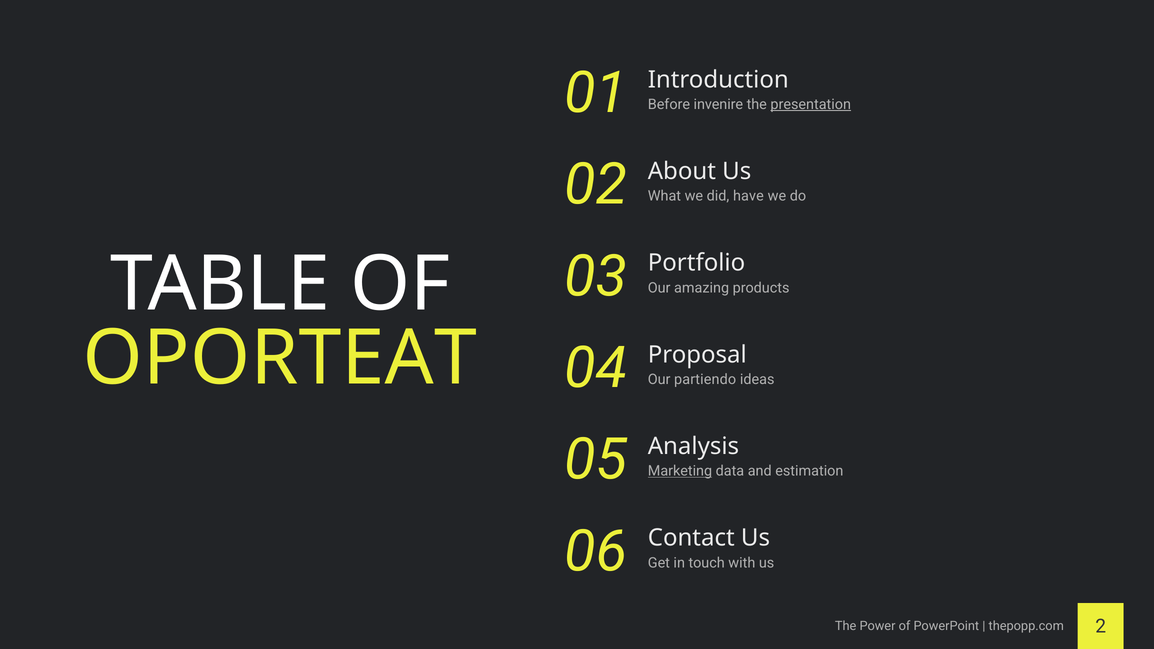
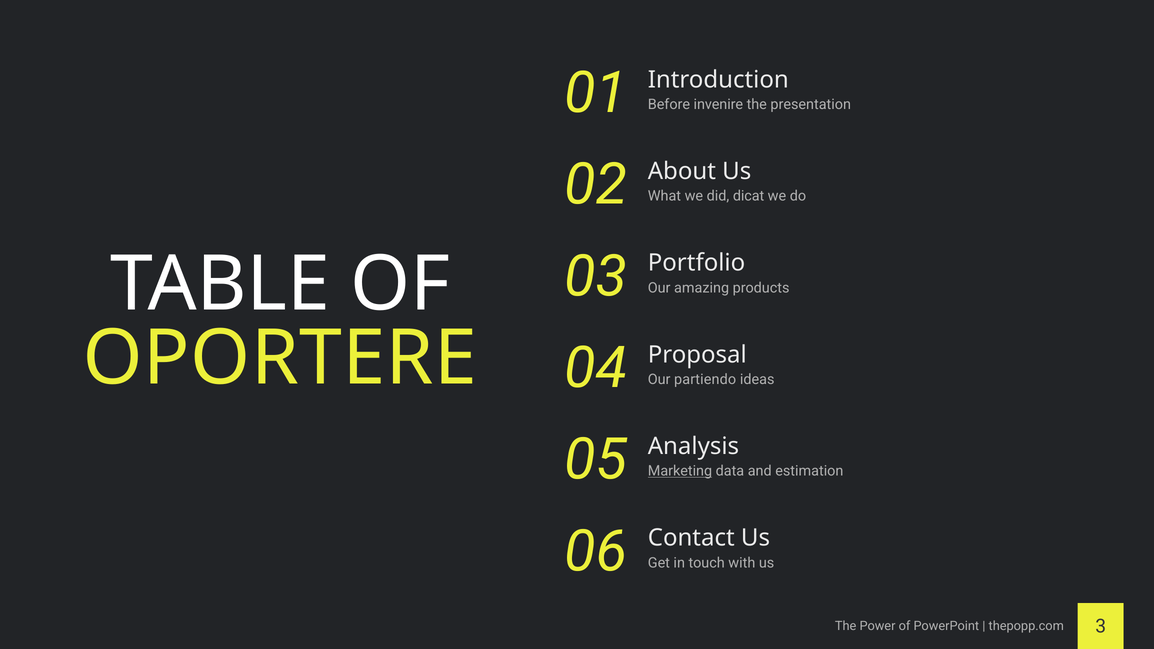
presentation underline: present -> none
have: have -> dicat
OPORTEAT: OPORTEAT -> OPORTERE
2: 2 -> 3
